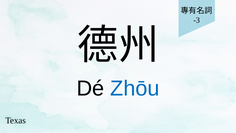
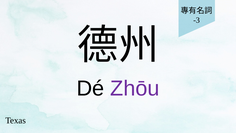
Zhōu colour: blue -> purple
